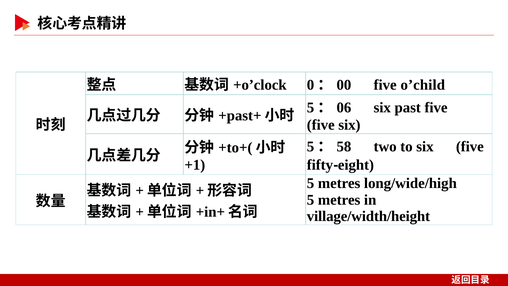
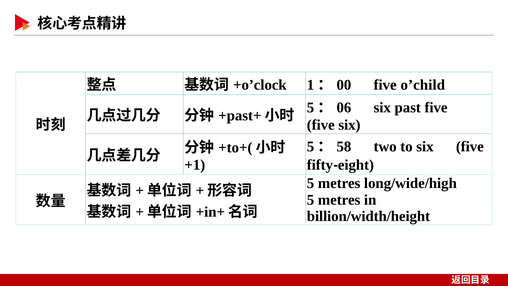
0: 0 -> 1
village/width/height: village/width/height -> billion/width/height
